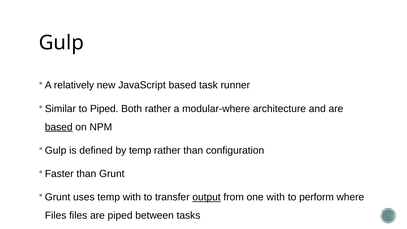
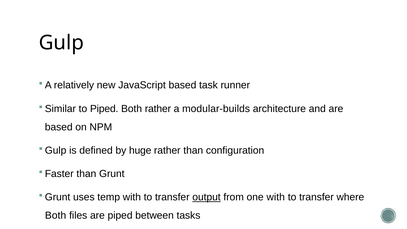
modular-where: modular-where -> modular-builds
based at (59, 127) underline: present -> none
by temp: temp -> huge
perform at (317, 197): perform -> transfer
Files at (56, 215): Files -> Both
